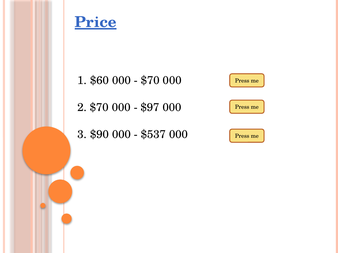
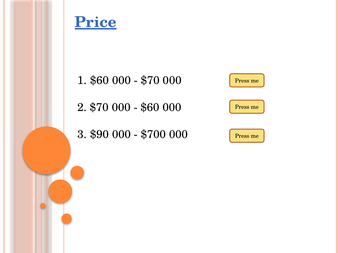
$97 at (150, 108): $97 -> $60
$537: $537 -> $700
